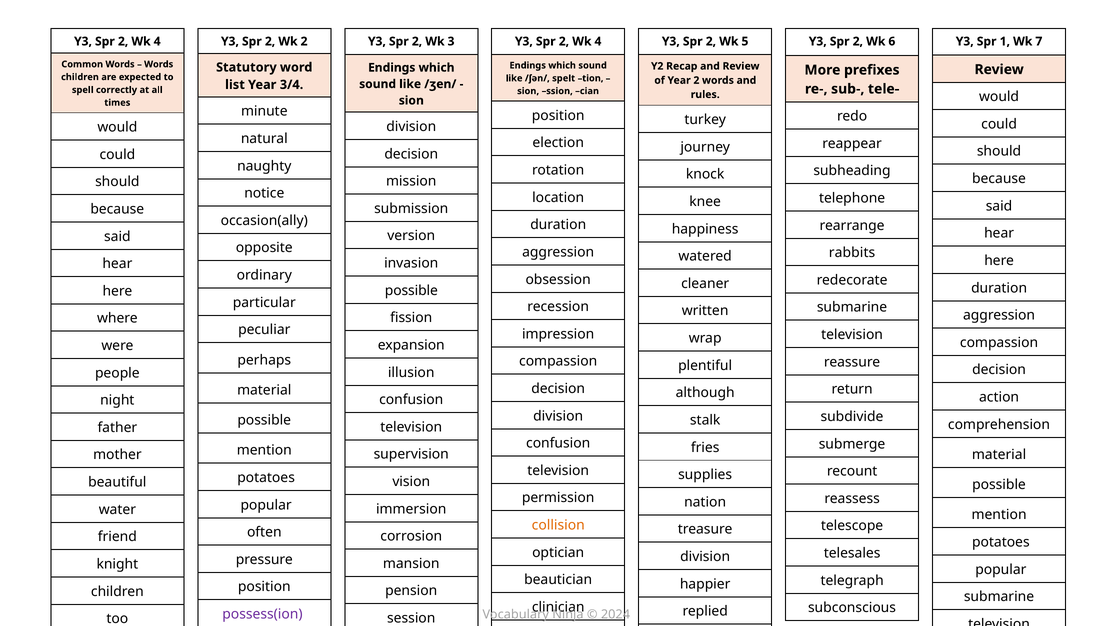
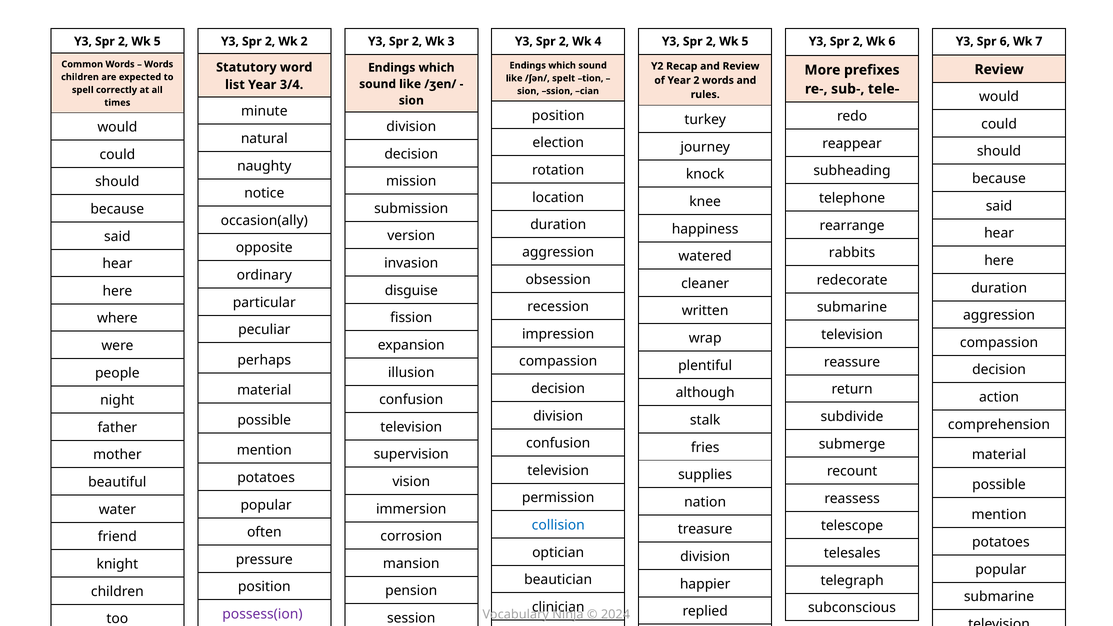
4 at (157, 41): 4 -> 5
Spr 1: 1 -> 6
possible at (411, 291): possible -> disguise
collision colour: orange -> blue
